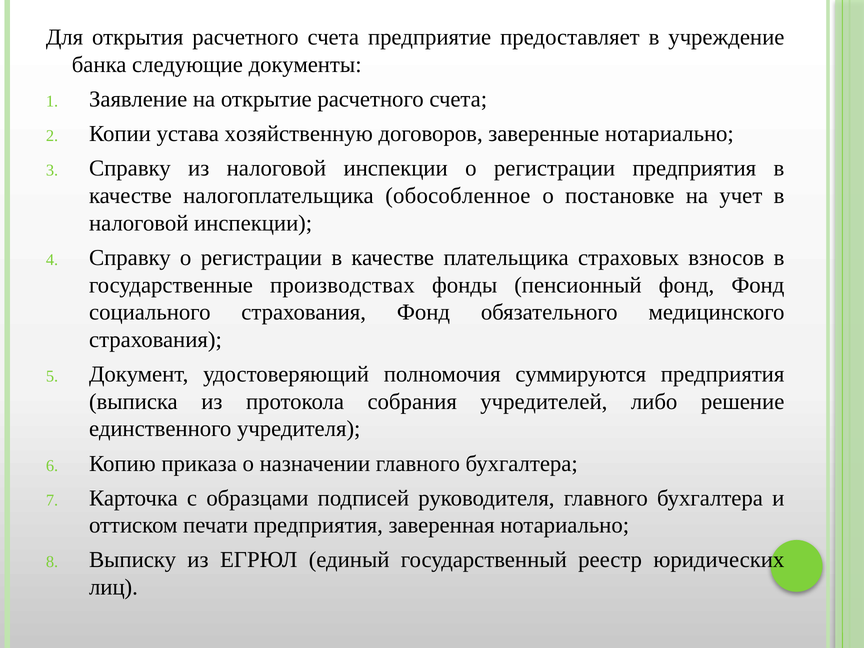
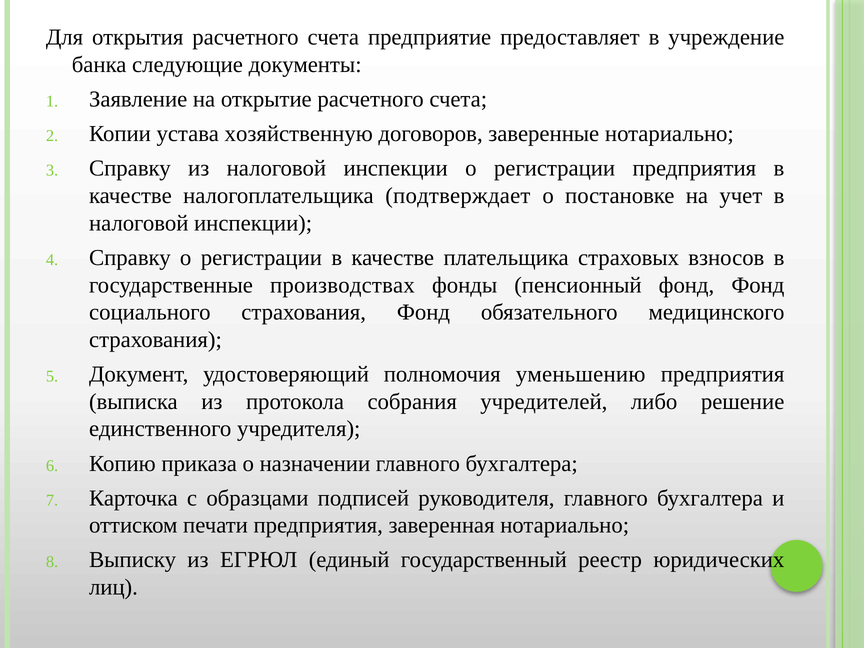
обособленное: обособленное -> подтверждает
суммируются: суммируются -> уменьшению
